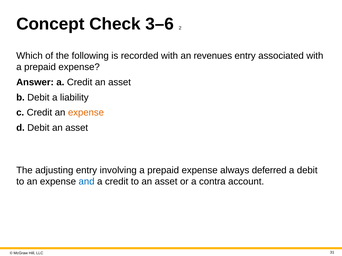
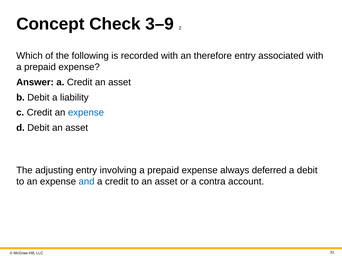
3–6: 3–6 -> 3–9
revenues: revenues -> therefore
expense at (86, 113) colour: orange -> blue
